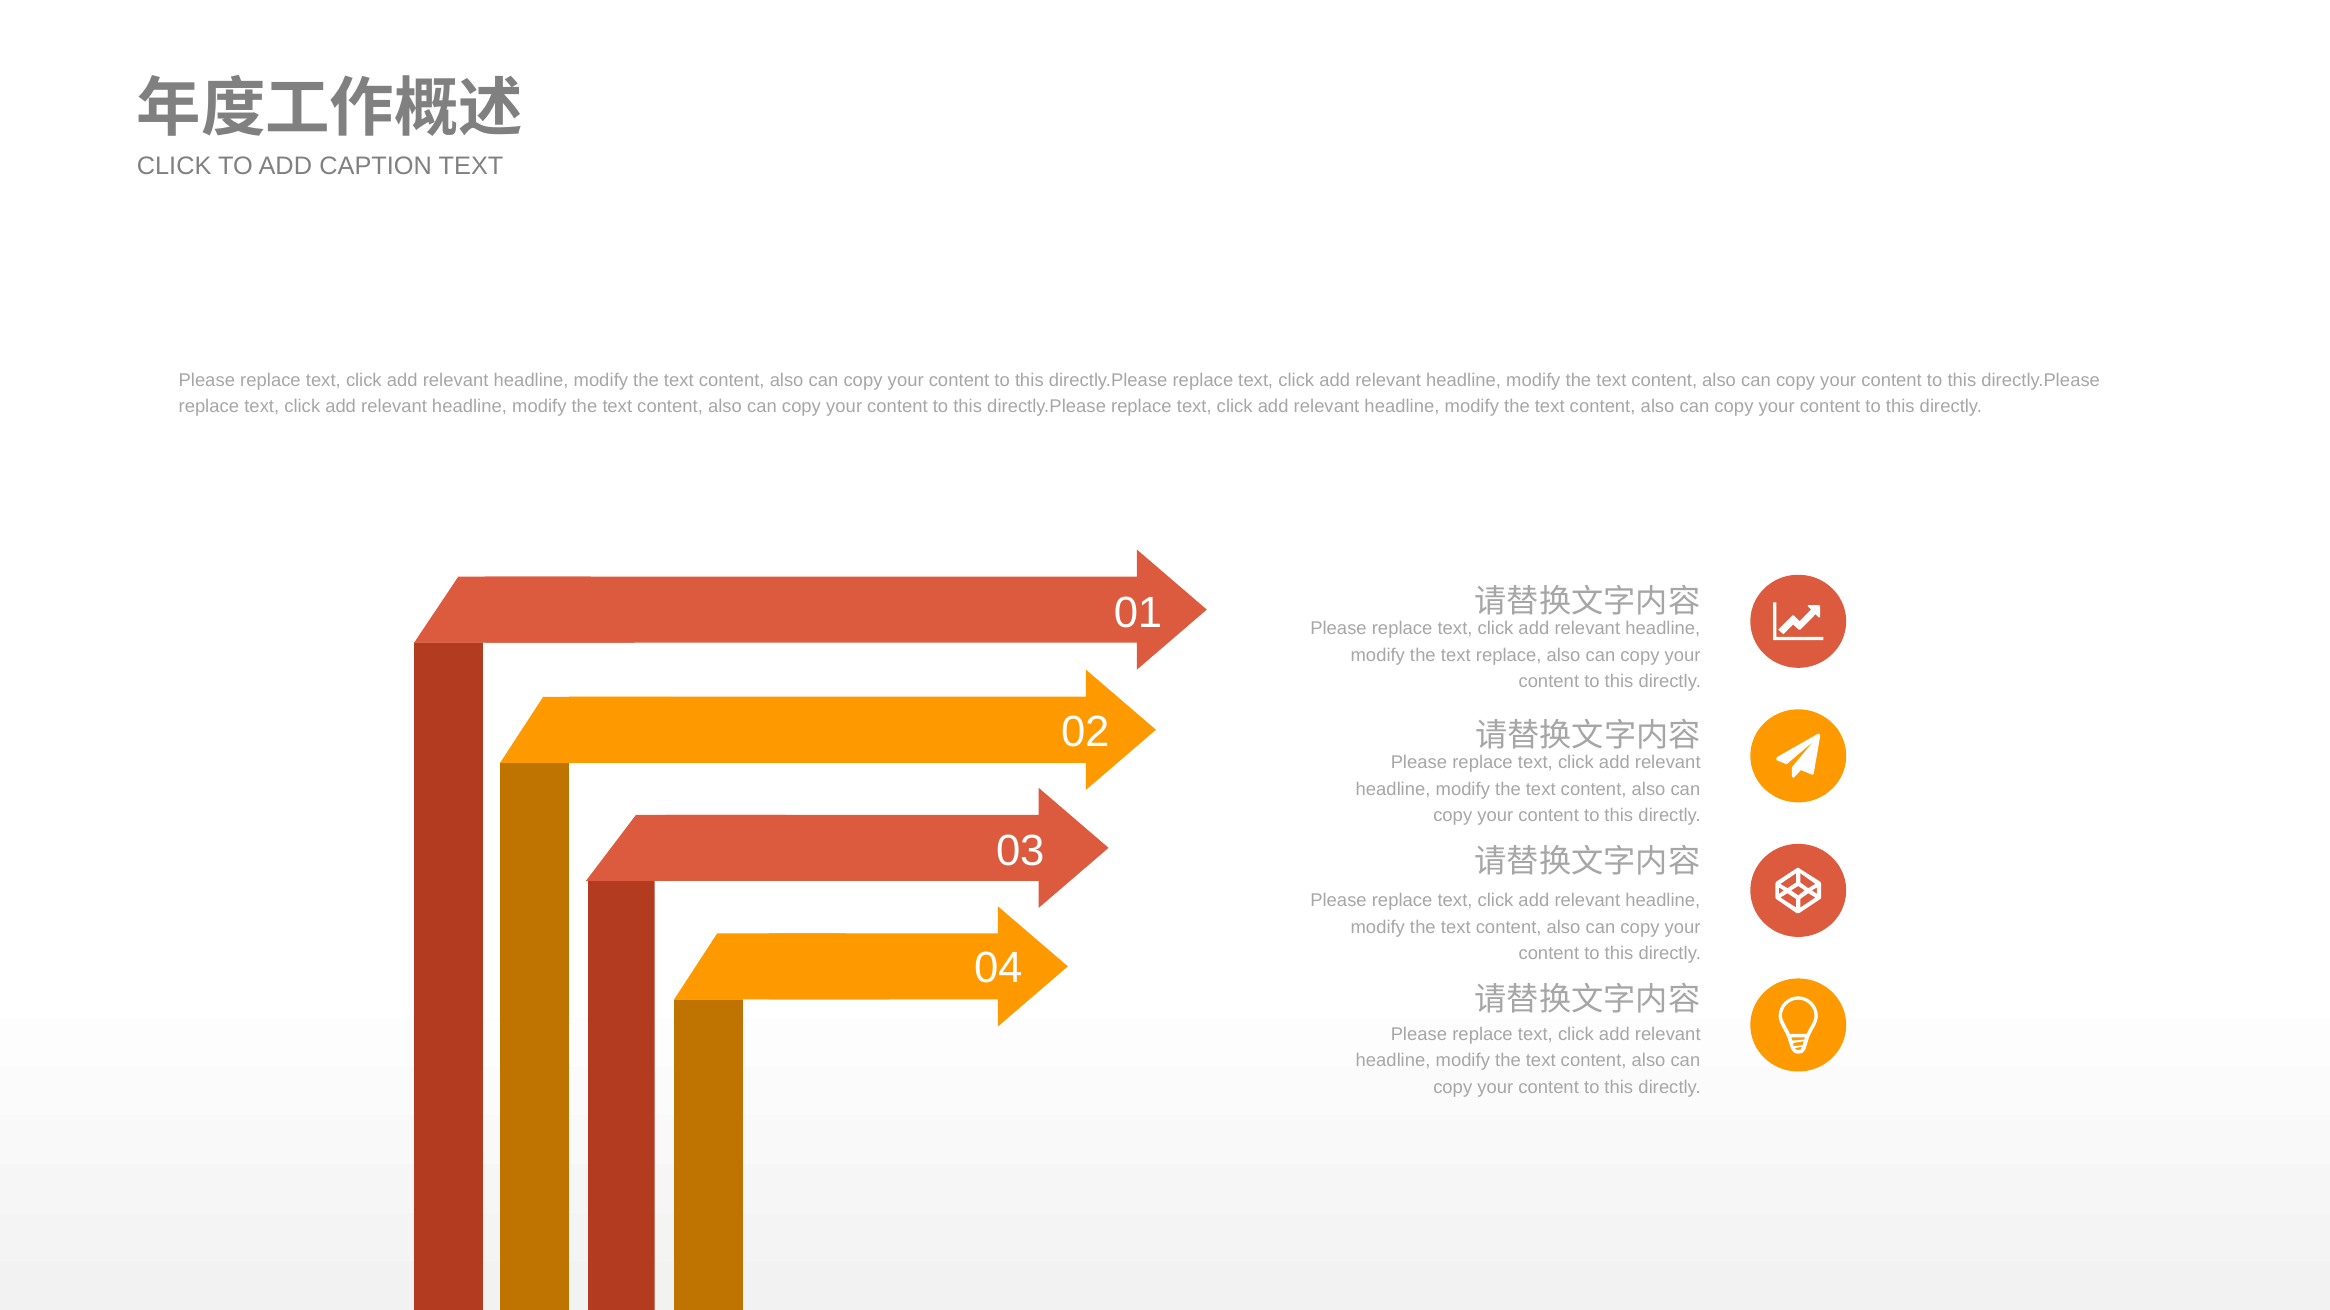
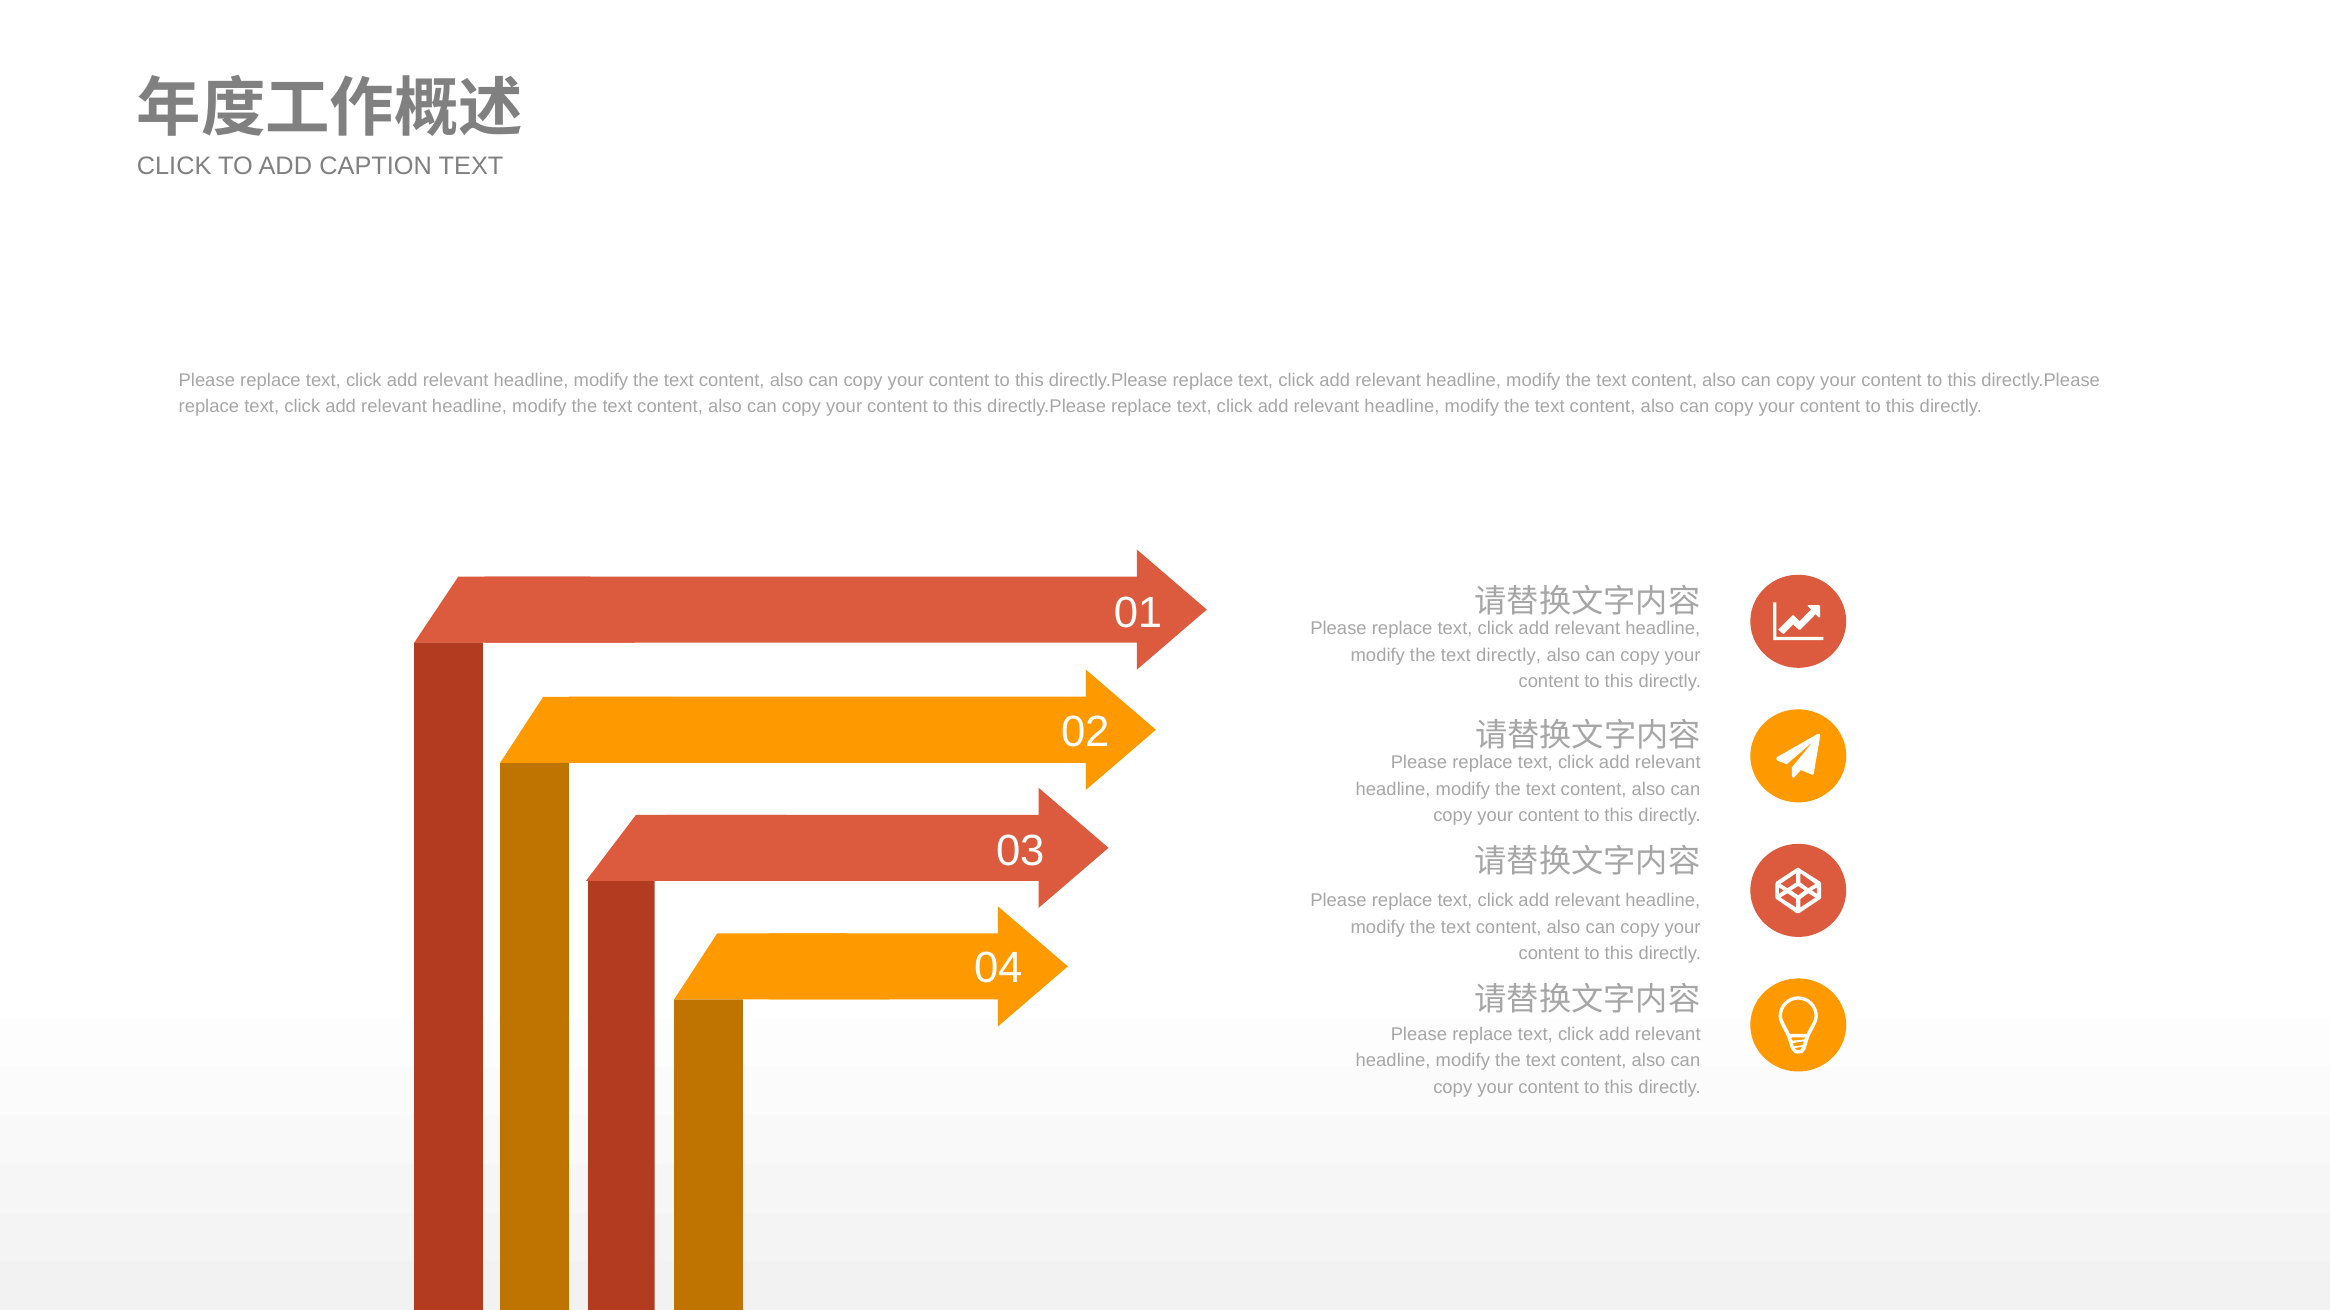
text replace: replace -> directly
